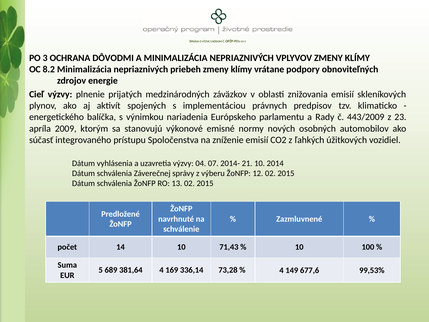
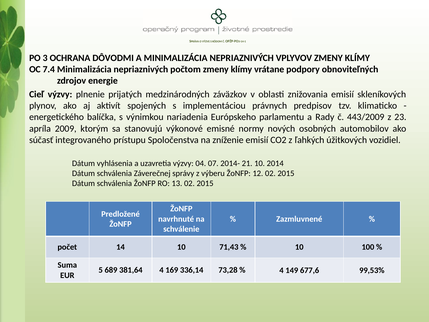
8.2: 8.2 -> 7.4
priebeh: priebeh -> počtom
